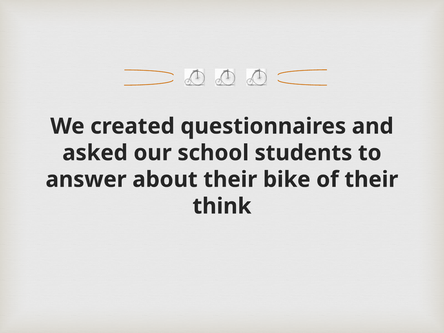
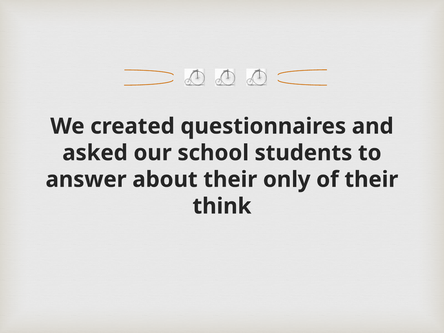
bike: bike -> only
